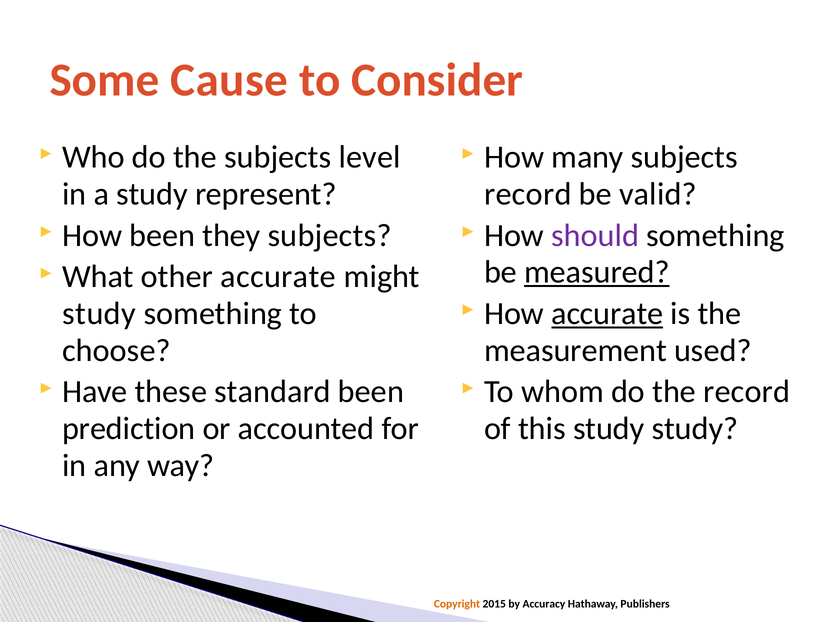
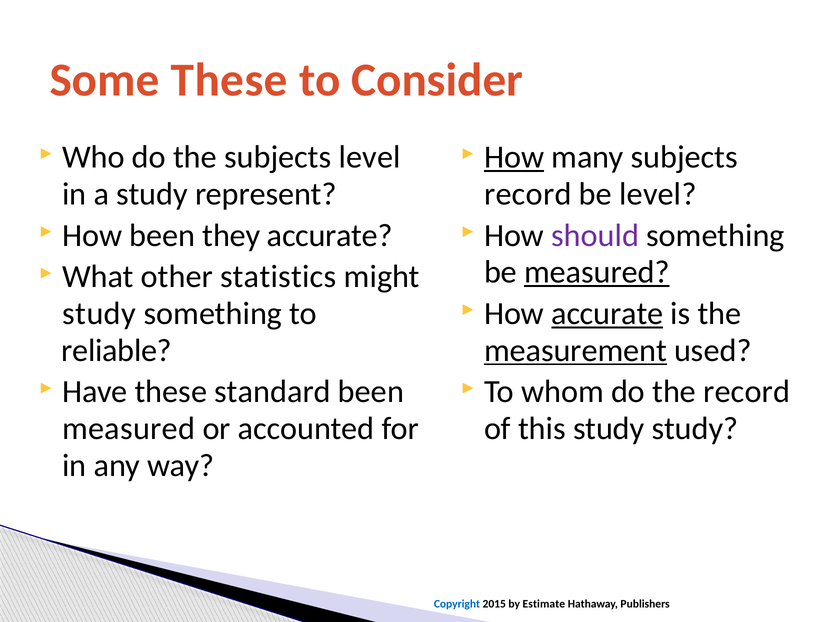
Some Cause: Cause -> These
How at (514, 157) underline: none -> present
be valid: valid -> level
they subjects: subjects -> accurate
other accurate: accurate -> statistics
choose: choose -> reliable
measurement underline: none -> present
prediction at (129, 429): prediction -> measured
Copyright colour: orange -> blue
Accuracy: Accuracy -> Estimate
